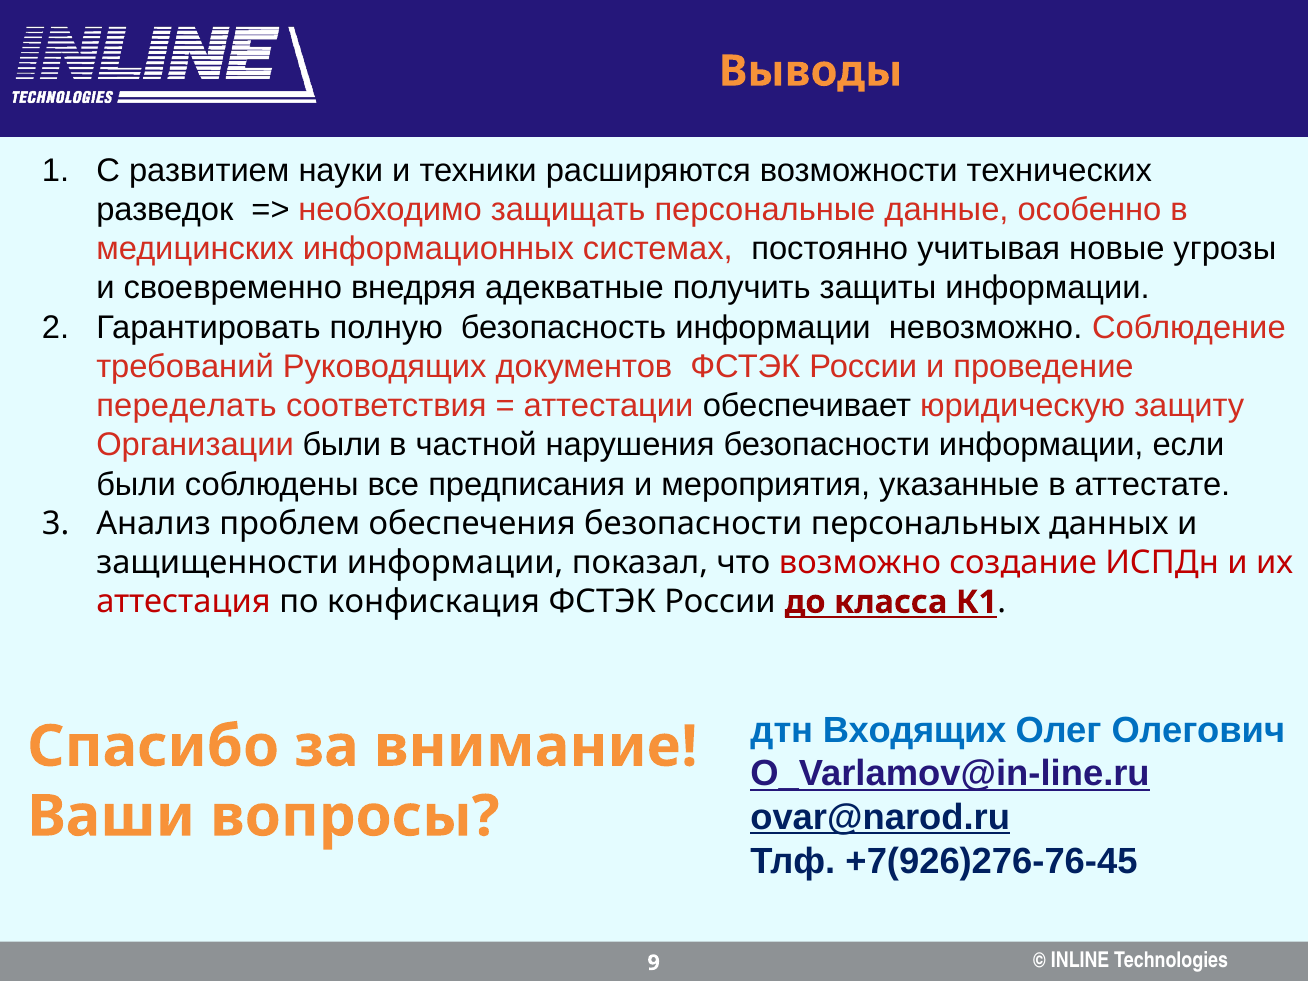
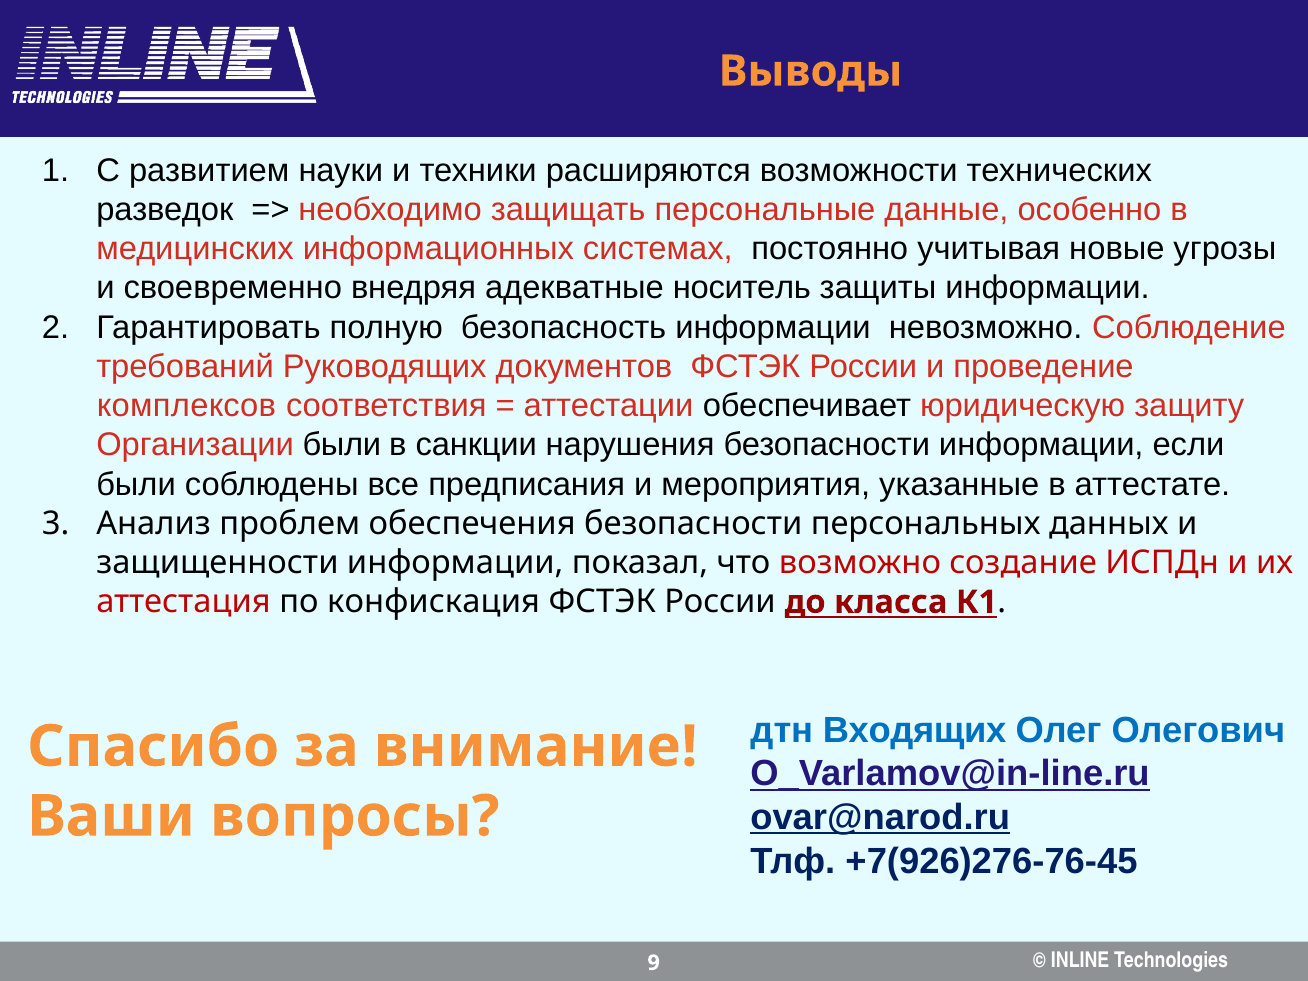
получить: получить -> носитель
переделать: переделать -> комплексов
частной: частной -> санкции
